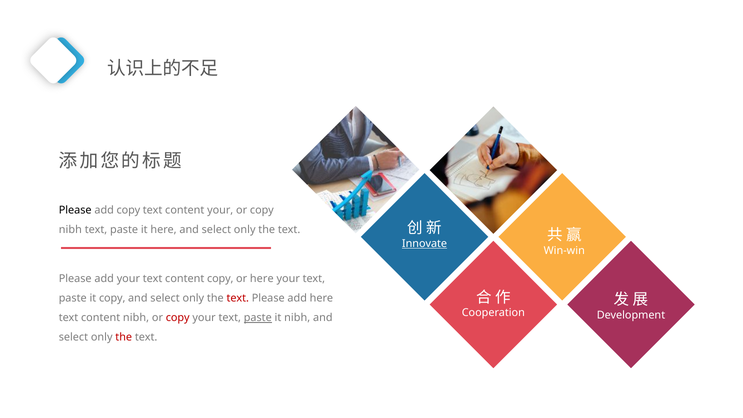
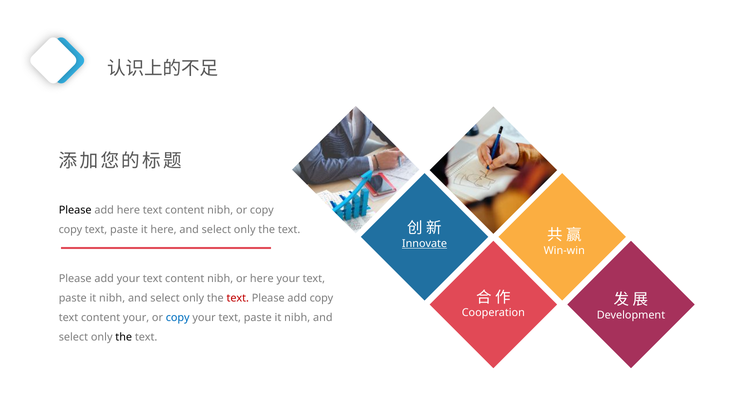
add copy: copy -> here
your at (220, 210): your -> nibh
nibh at (70, 230): nibh -> copy
your text content copy: copy -> nibh
copy at (112, 298): copy -> nibh
add here: here -> copy
content nibh: nibh -> your
copy at (178, 318) colour: red -> blue
paste at (258, 318) underline: present -> none
the at (124, 337) colour: red -> black
